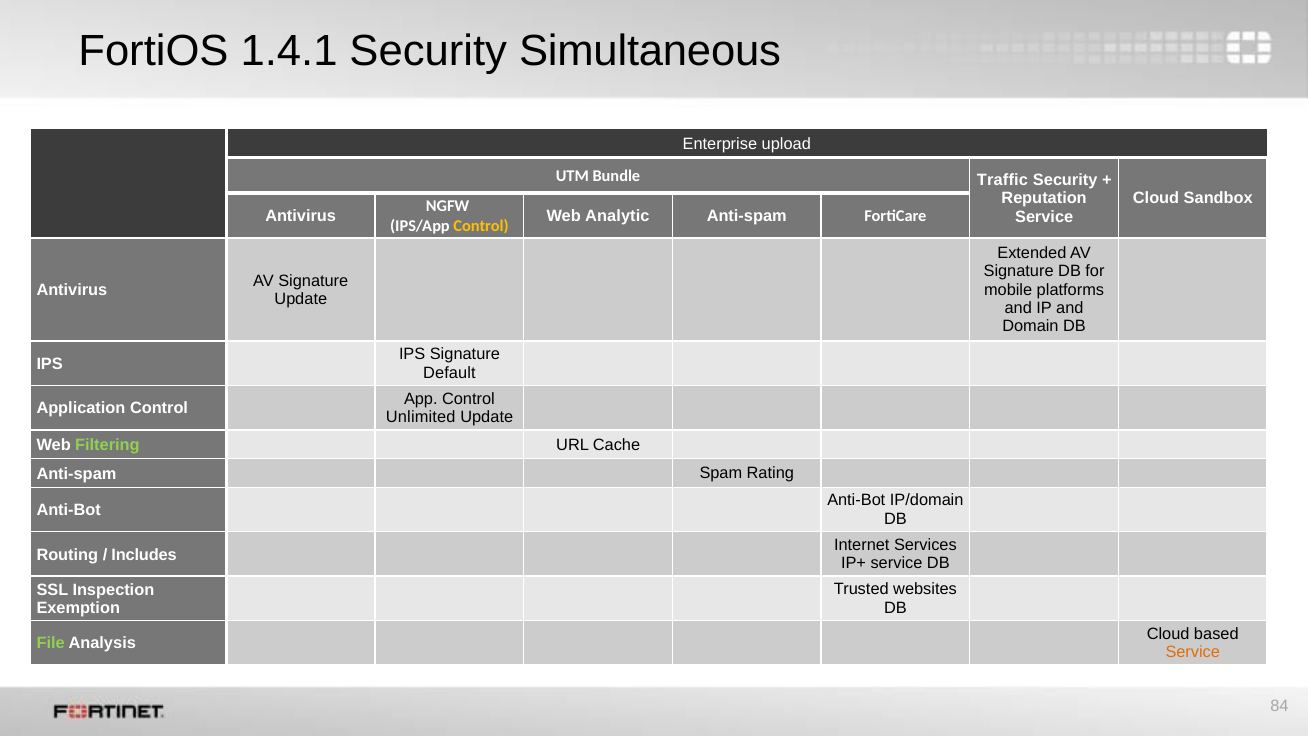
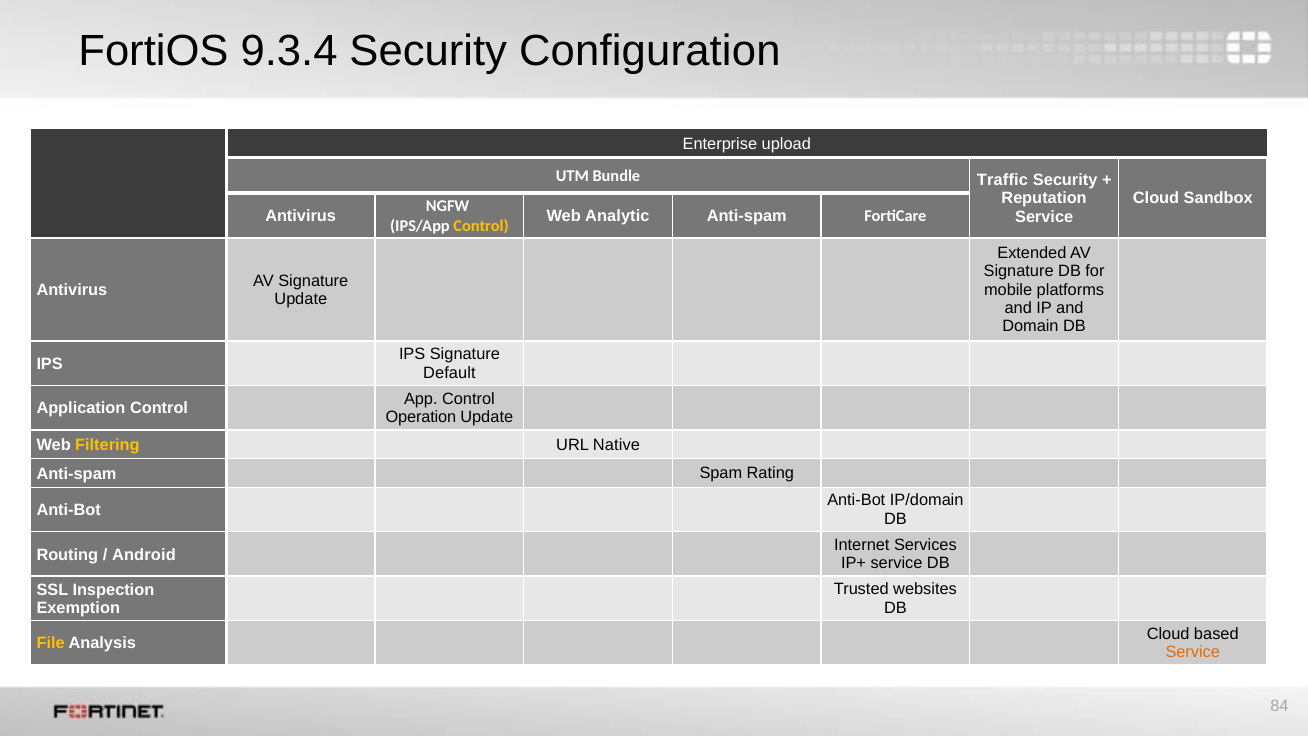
1.4.1: 1.4.1 -> 9.3.4
Simultaneous: Simultaneous -> Configuration
Unlimited: Unlimited -> Operation
Filtering colour: light green -> yellow
Cache: Cache -> Native
Includes: Includes -> Android
File colour: light green -> yellow
